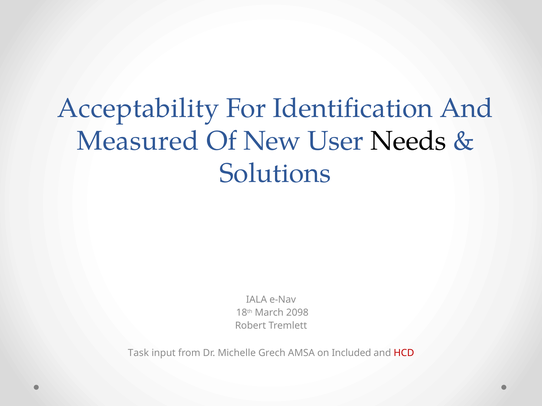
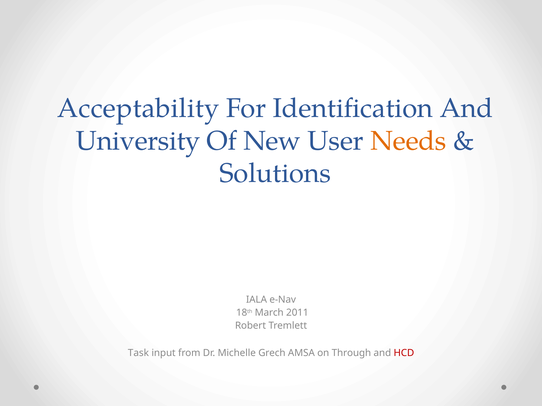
Measured: Measured -> University
Needs colour: black -> orange
2098: 2098 -> 2011
Included: Included -> Through
